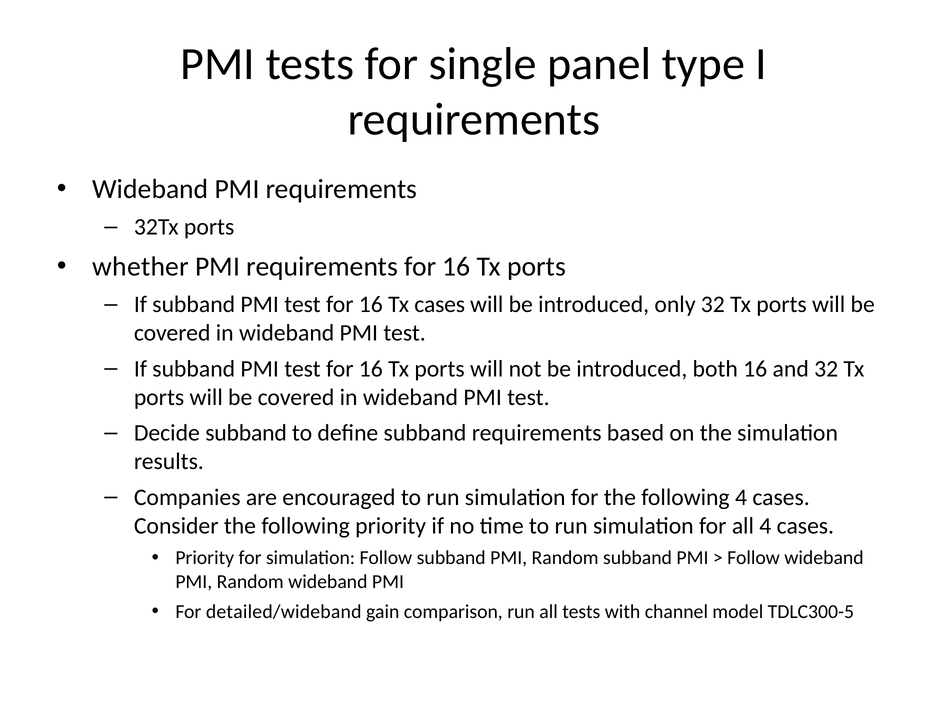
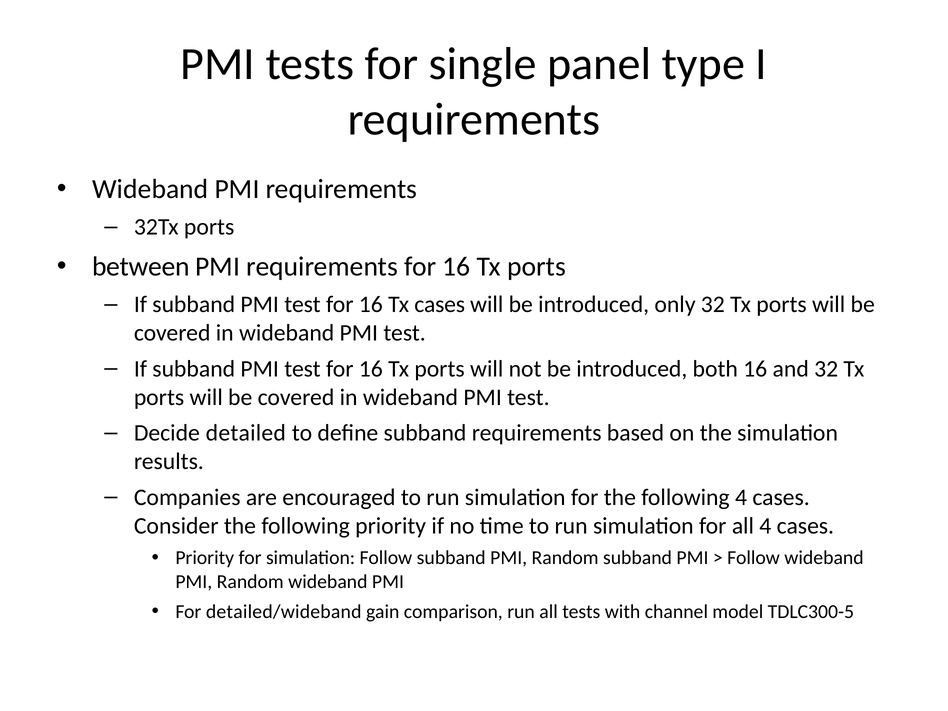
whether: whether -> between
Decide subband: subband -> detailed
